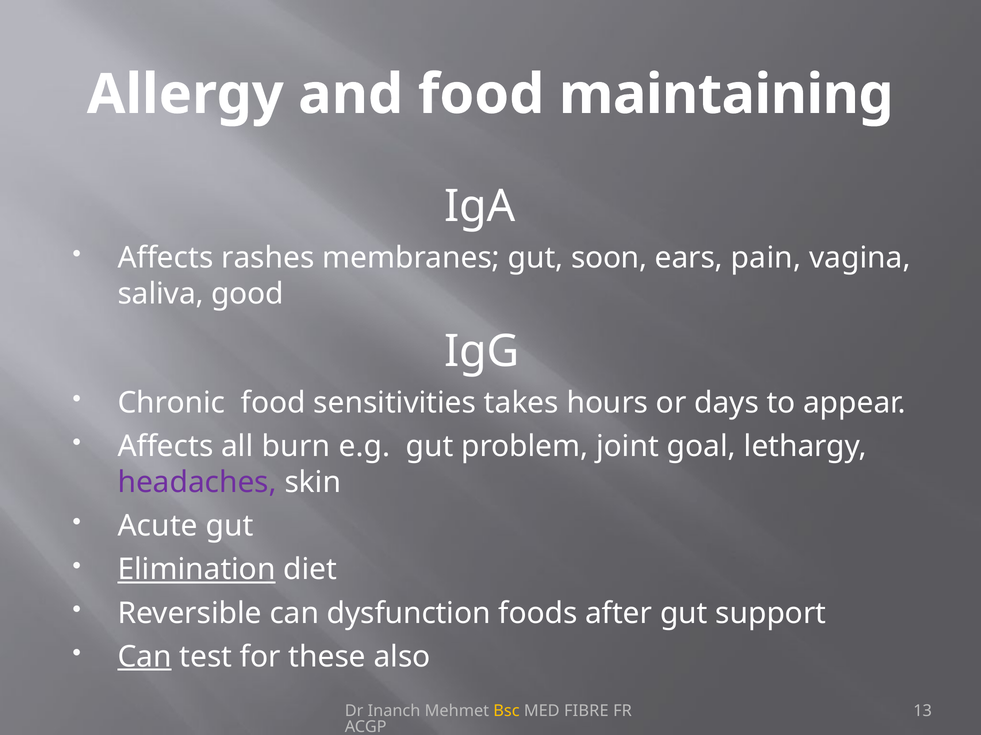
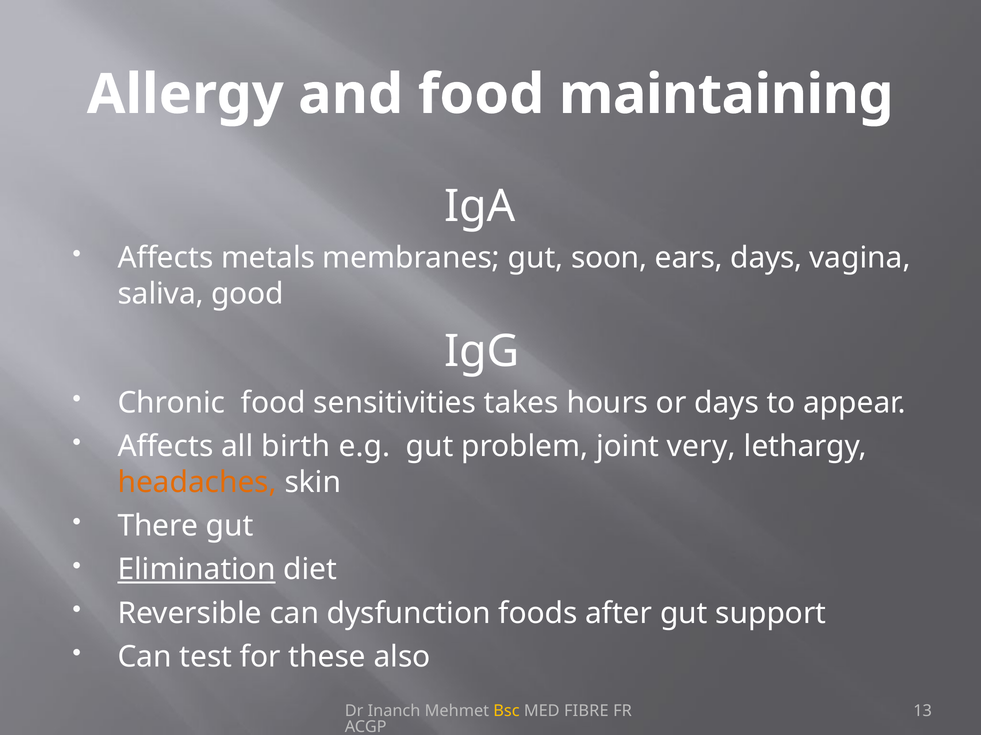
rashes: rashes -> metals
ears pain: pain -> days
burn: burn -> birth
goal: goal -> very
headaches colour: purple -> orange
Acute: Acute -> There
Can at (145, 657) underline: present -> none
